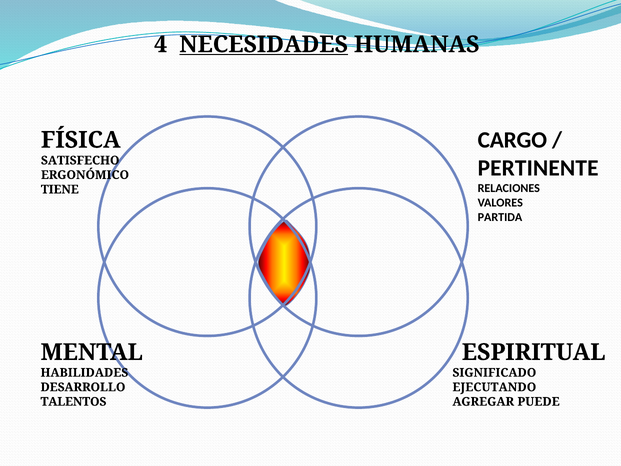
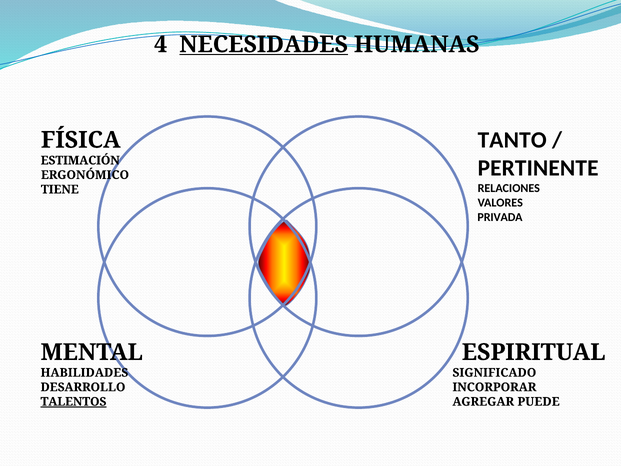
CARGO: CARGO -> TANTO
SATISFECHO: SATISFECHO -> ESTIMACIÓN
PARTIDA: PARTIDA -> PRIVADA
EJECUTANDO: EJECUTANDO -> INCORPORAR
TALENTOS underline: none -> present
